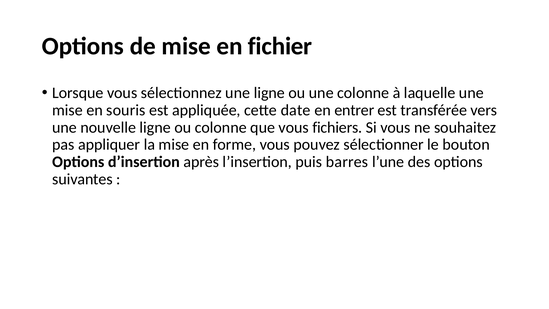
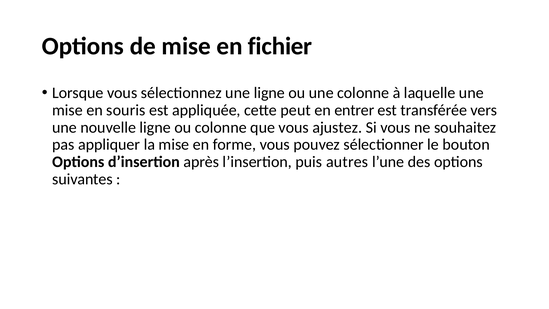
date: date -> peut
fichiers: fichiers -> ajustez
barres: barres -> autres
